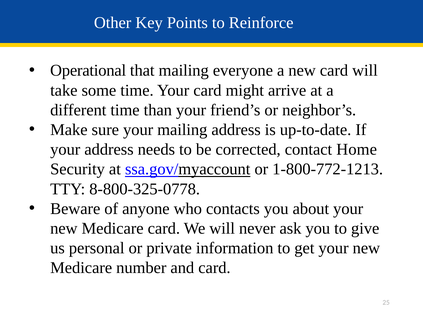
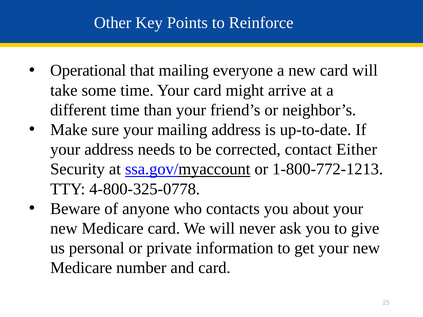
Home: Home -> Either
8-800-325-0778: 8-800-325-0778 -> 4-800-325-0778
